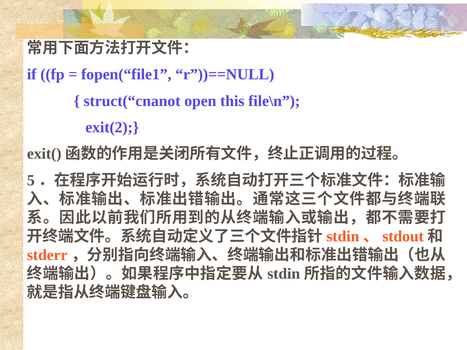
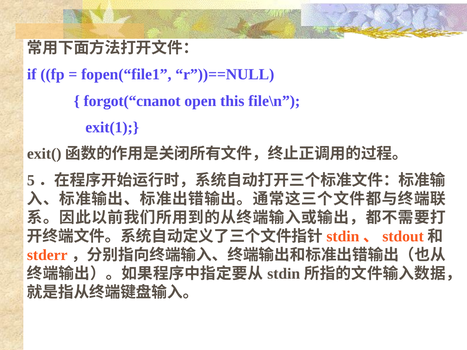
struct(“cnanot: struct(“cnanot -> forgot(“cnanot
exit(2: exit(2 -> exit(1
